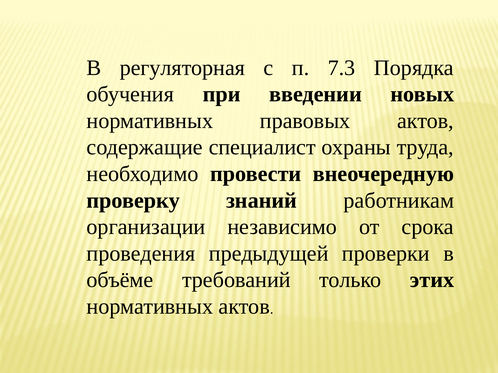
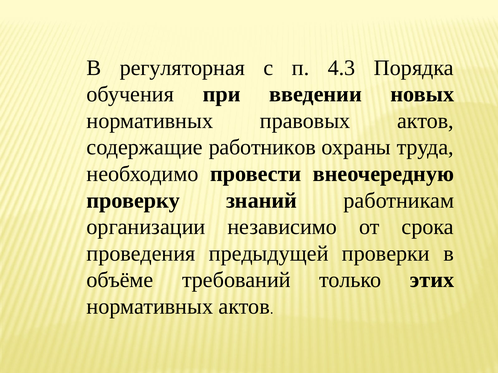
7.3: 7.3 -> 4.3
специалист: специалист -> работников
